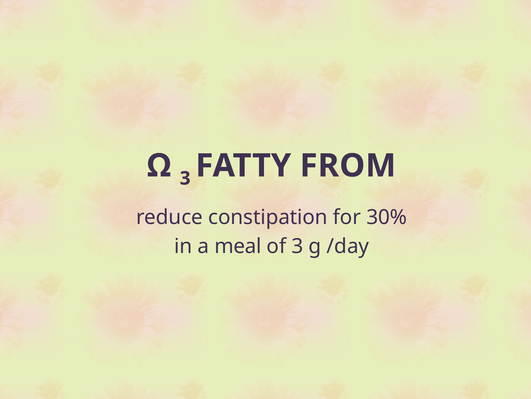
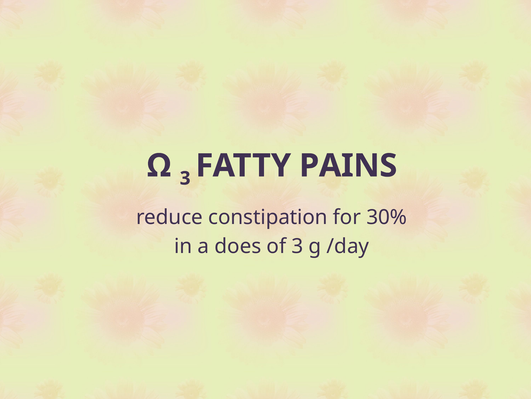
FROM: FROM -> PAINS
meal: meal -> does
